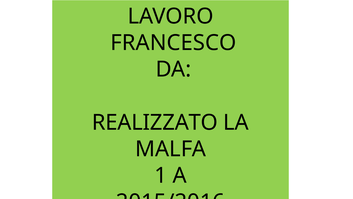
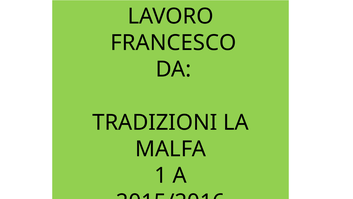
REALIZZATO: REALIZZATO -> TRADIZIONI
